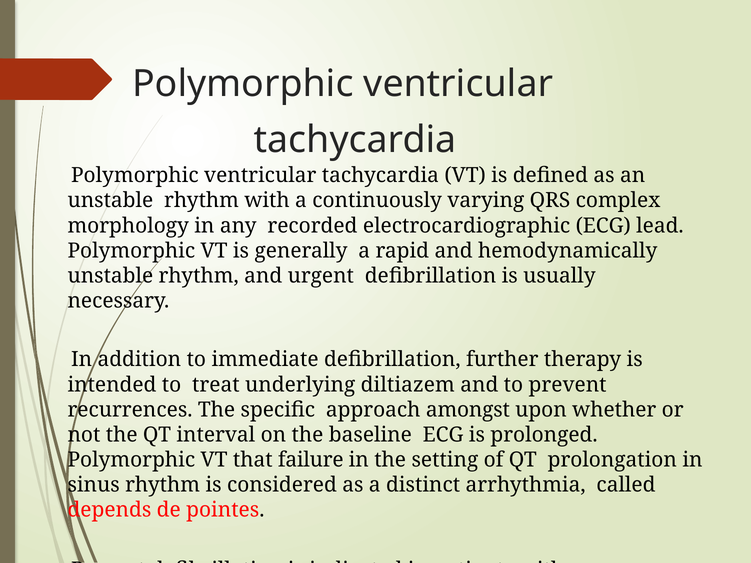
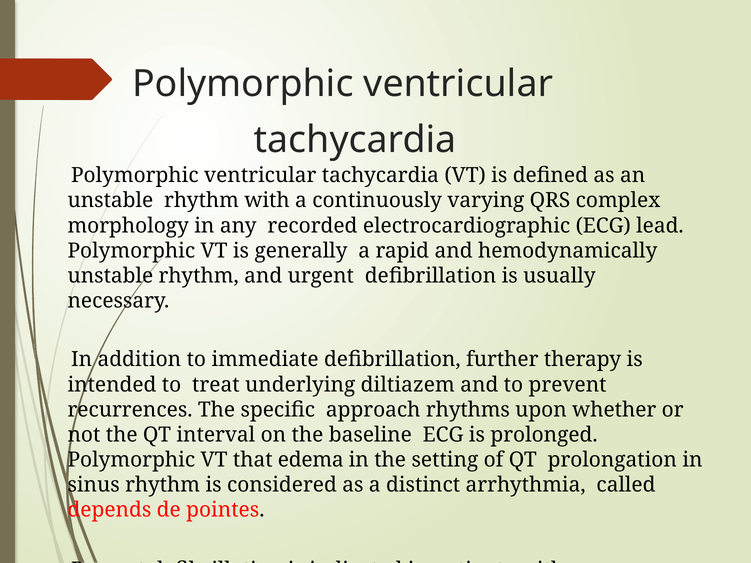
amongst: amongst -> rhythms
failure: failure -> edema
